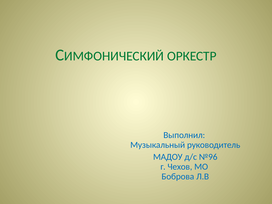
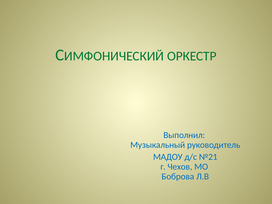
№96: №96 -> №21
